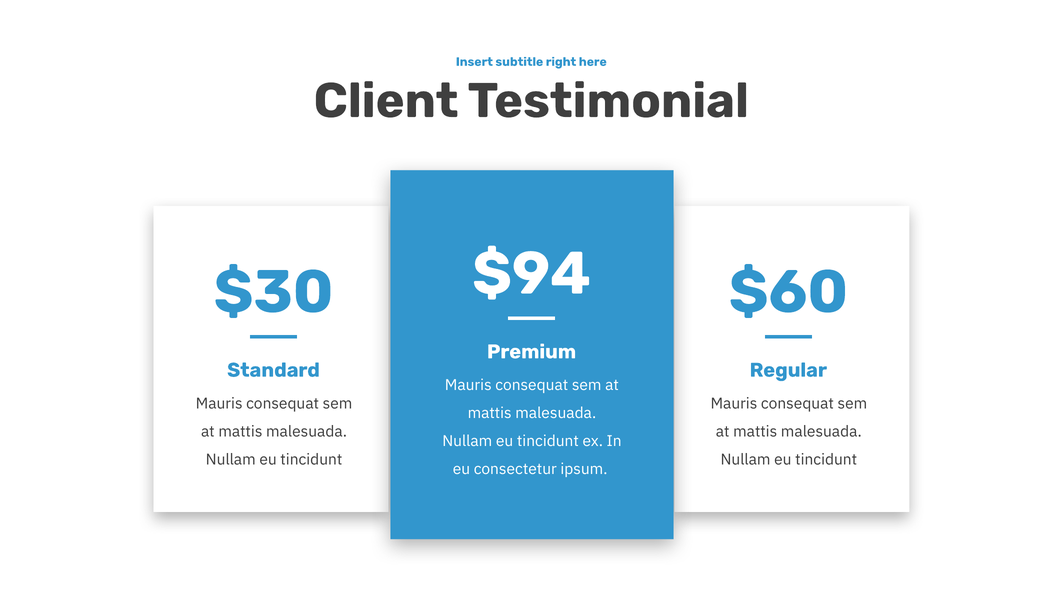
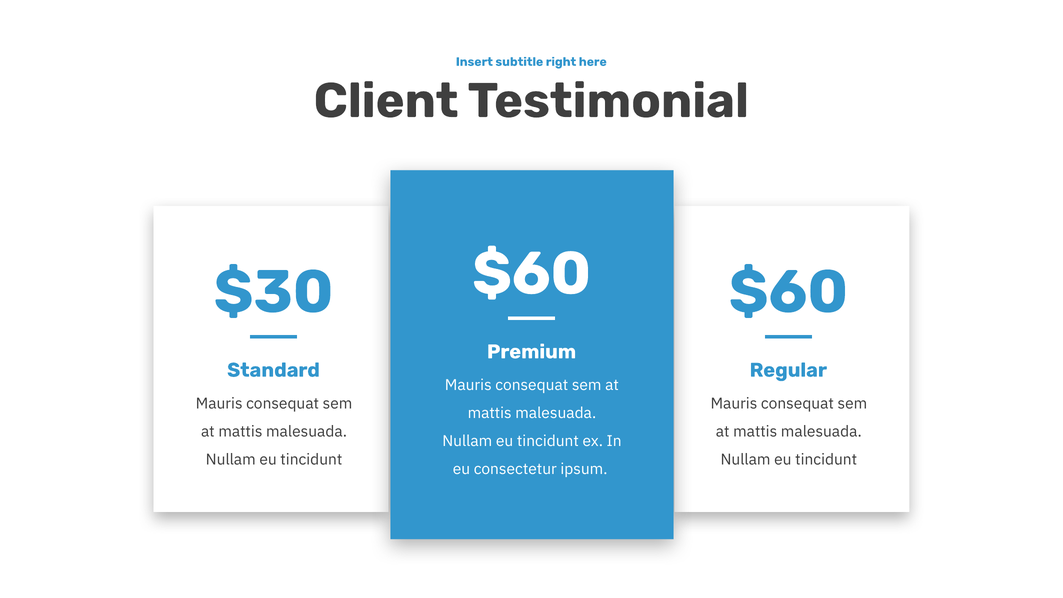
$94 at (532, 274): $94 -> $60
